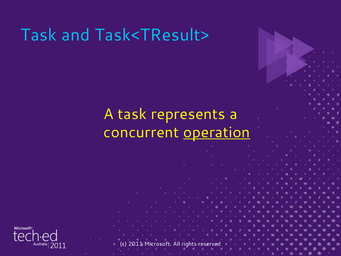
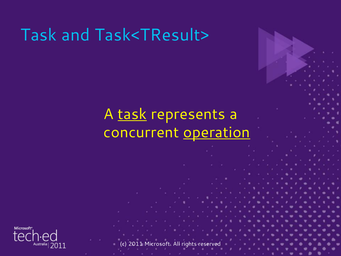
task at (132, 114) underline: none -> present
